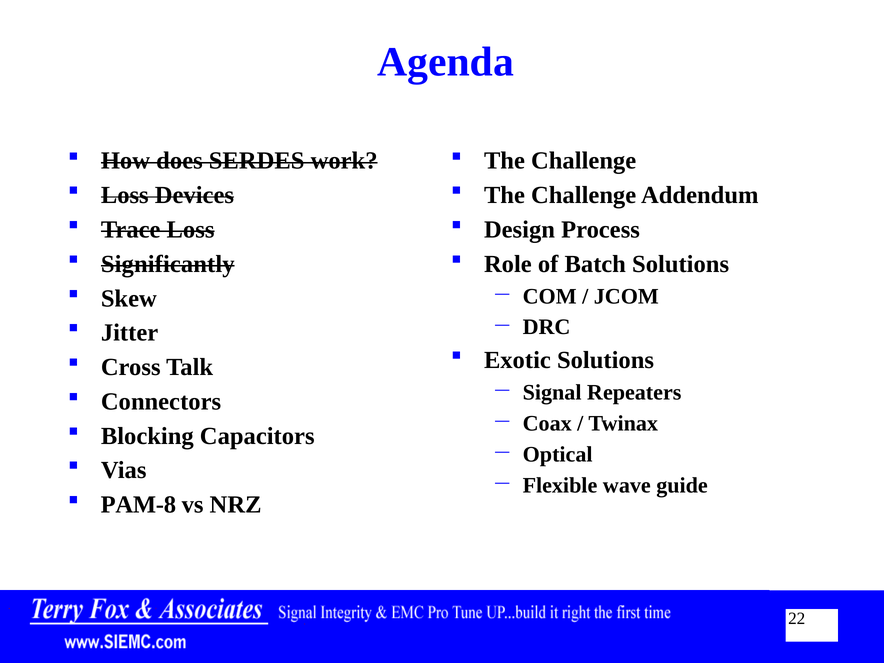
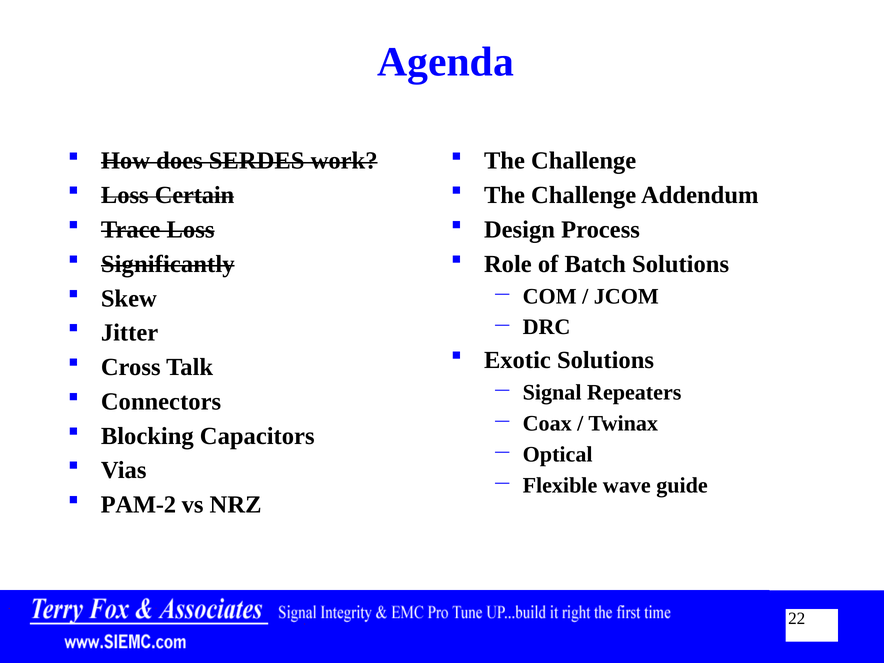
Devices: Devices -> Certain
PAM-8: PAM-8 -> PAM-2
